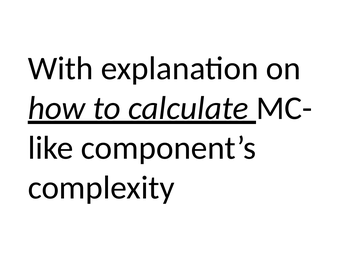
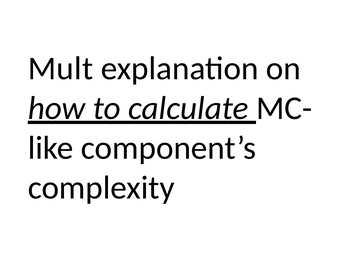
With: With -> Mult
